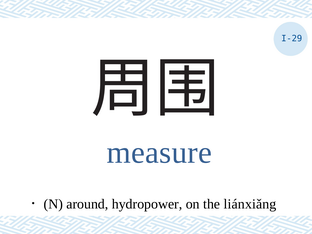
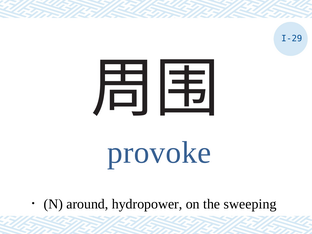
measure: measure -> provoke
liánxiǎng: liánxiǎng -> sweeping
